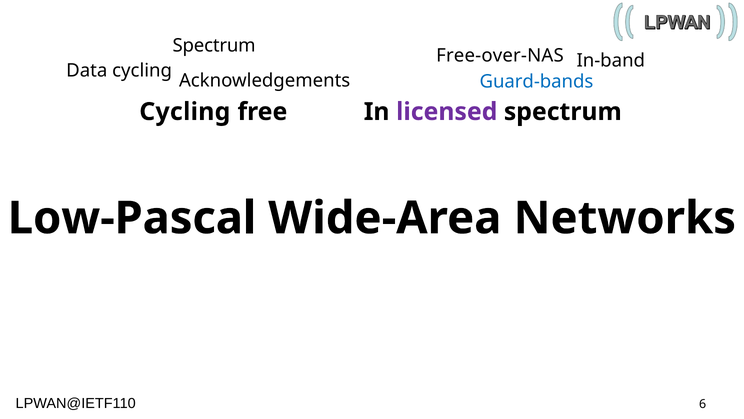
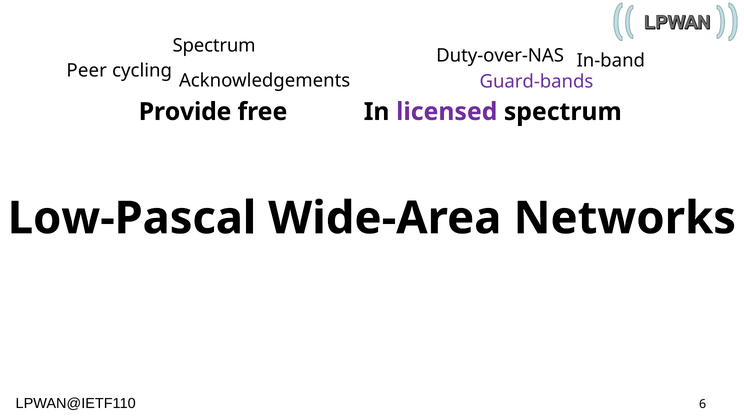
Free-over-NAS: Free-over-NAS -> Duty-over-NAS
Data: Data -> Peer
Guard-bands colour: blue -> purple
Cycling at (185, 112): Cycling -> Provide
